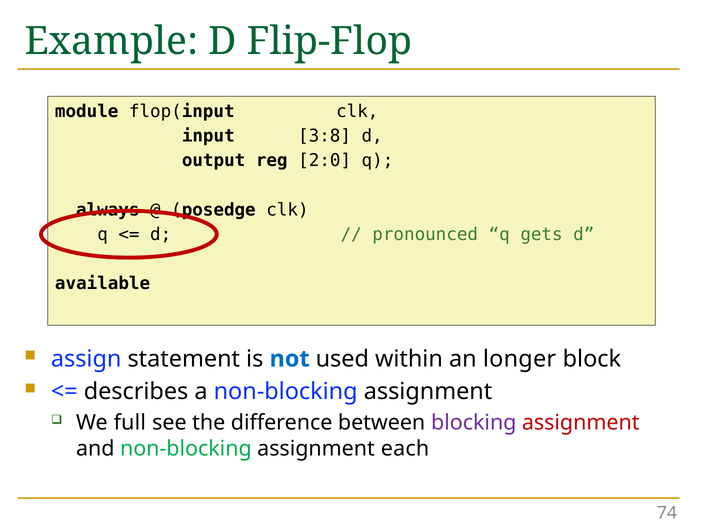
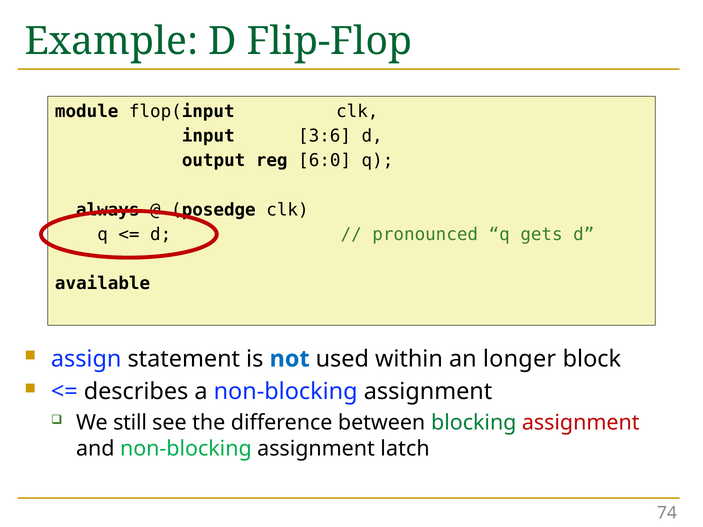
3:8: 3:8 -> 3:6
2:0: 2:0 -> 6:0
full: full -> still
blocking colour: purple -> green
each: each -> latch
